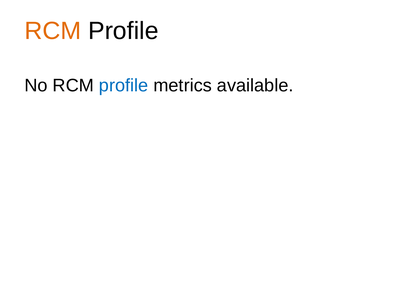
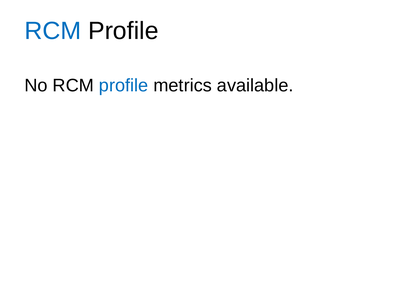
RCM at (53, 31) colour: orange -> blue
